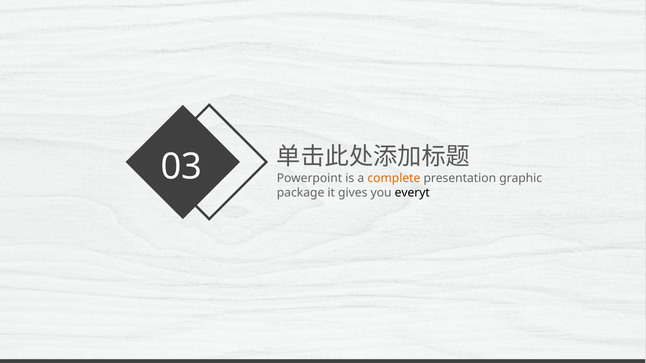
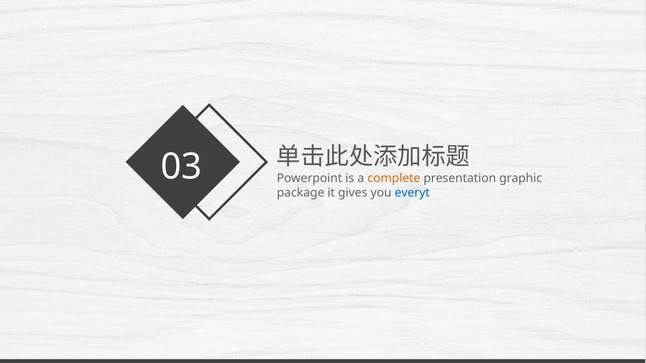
everyt colour: black -> blue
